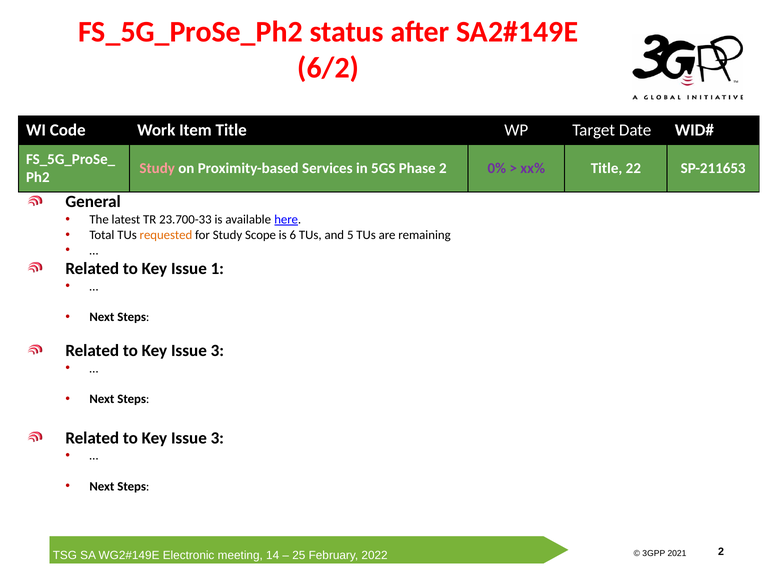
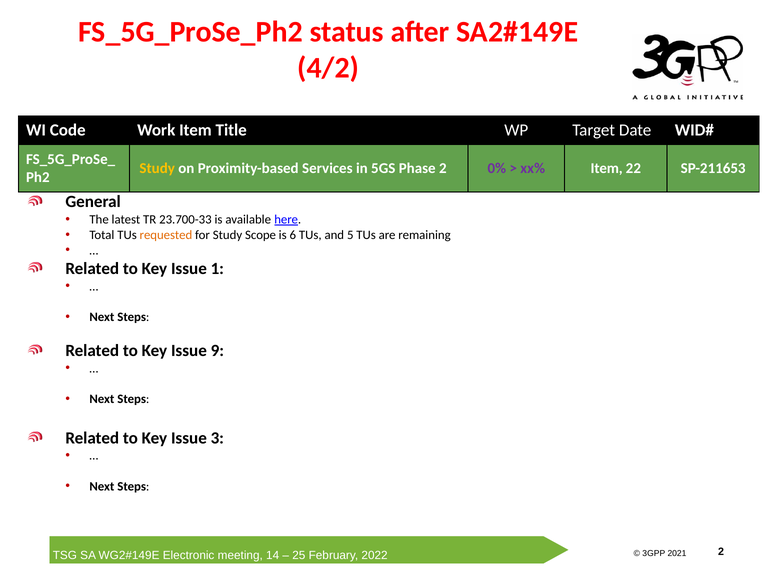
6/2: 6/2 -> 4/2
Study at (157, 168) colour: pink -> yellow
xx% Title: Title -> Item
3 at (217, 351): 3 -> 9
